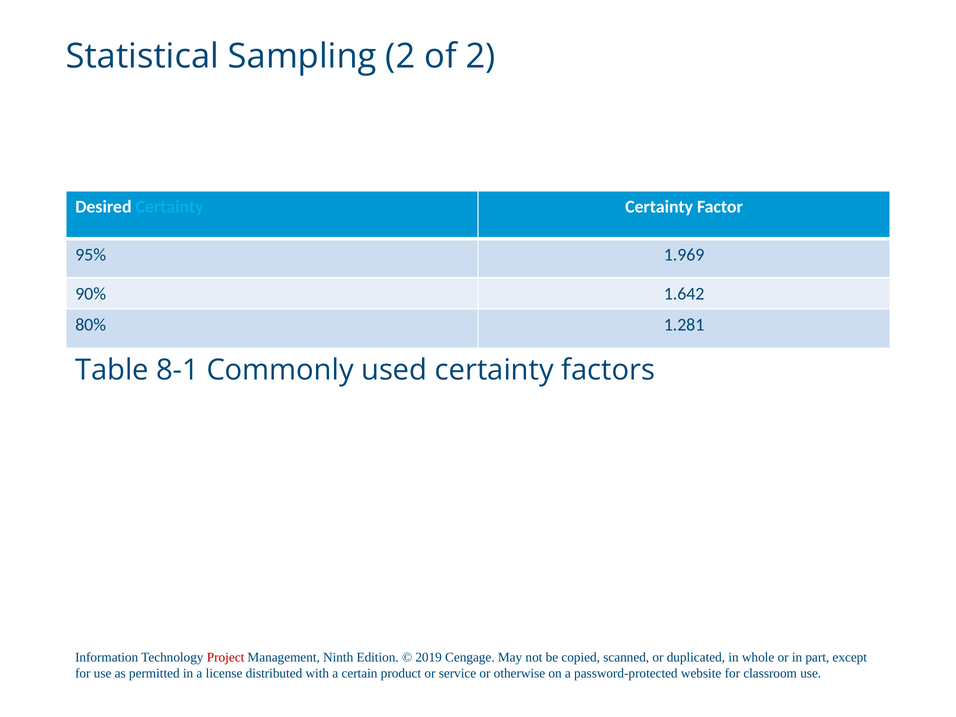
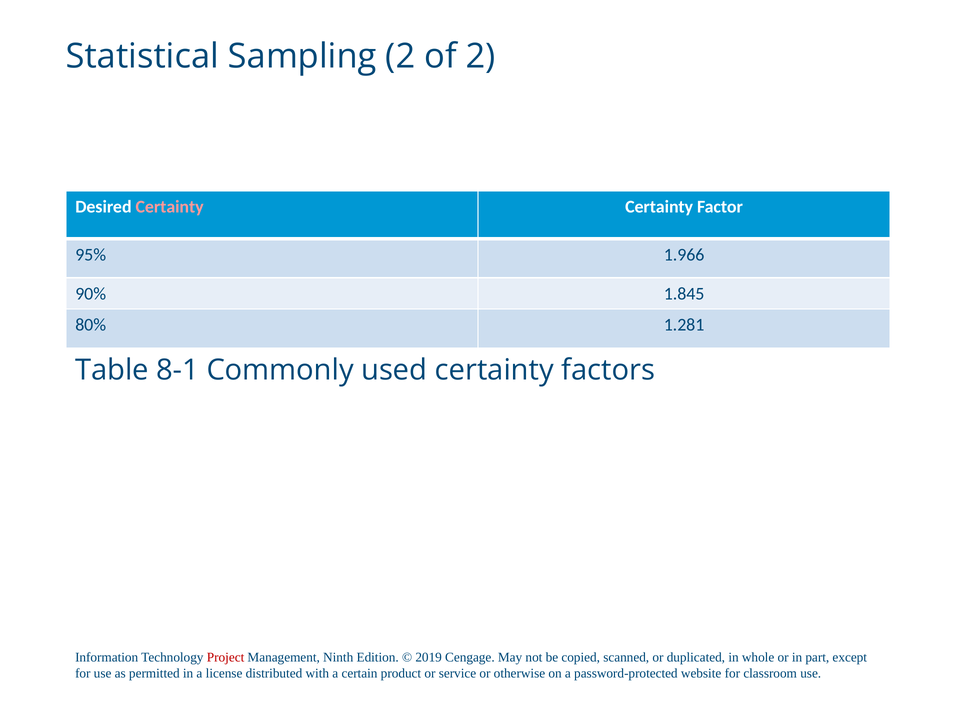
Certainty at (170, 207) colour: light blue -> pink
1.969: 1.969 -> 1.966
1.642: 1.642 -> 1.845
